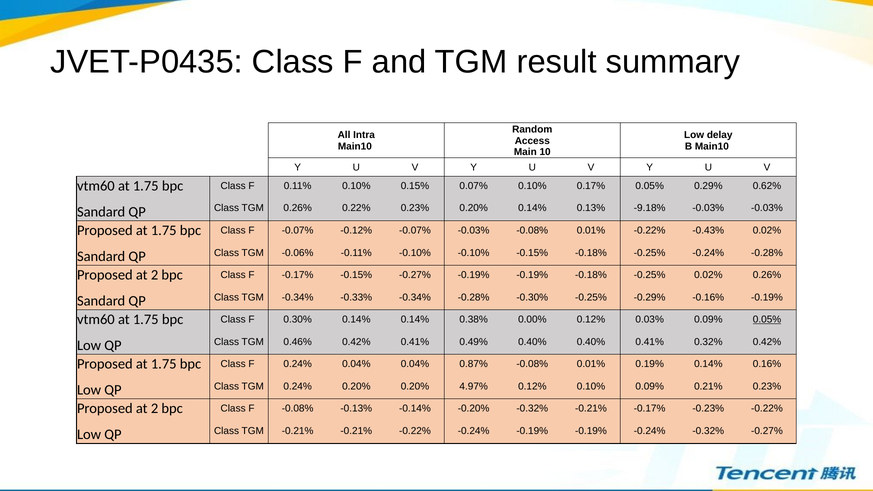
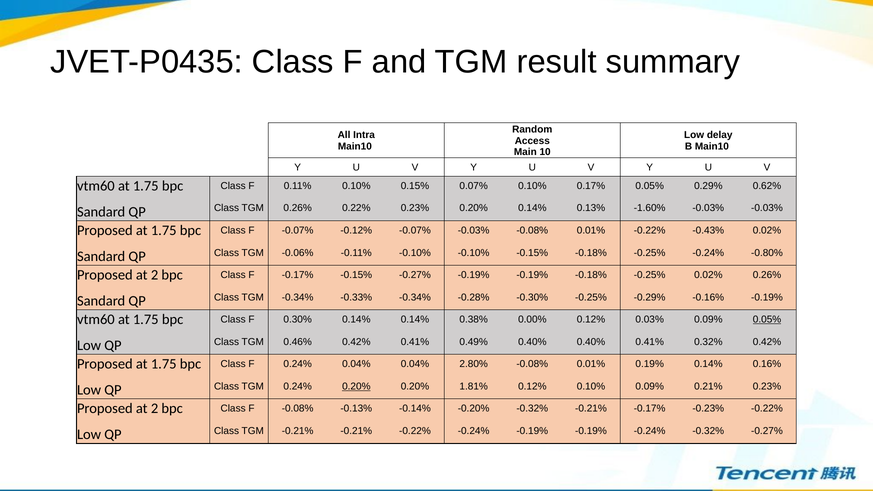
-9.18%: -9.18% -> -1.60%
-0.24% -0.28%: -0.28% -> -0.80%
0.87%: 0.87% -> 2.80%
0.20% at (356, 386) underline: none -> present
4.97%: 4.97% -> 1.81%
